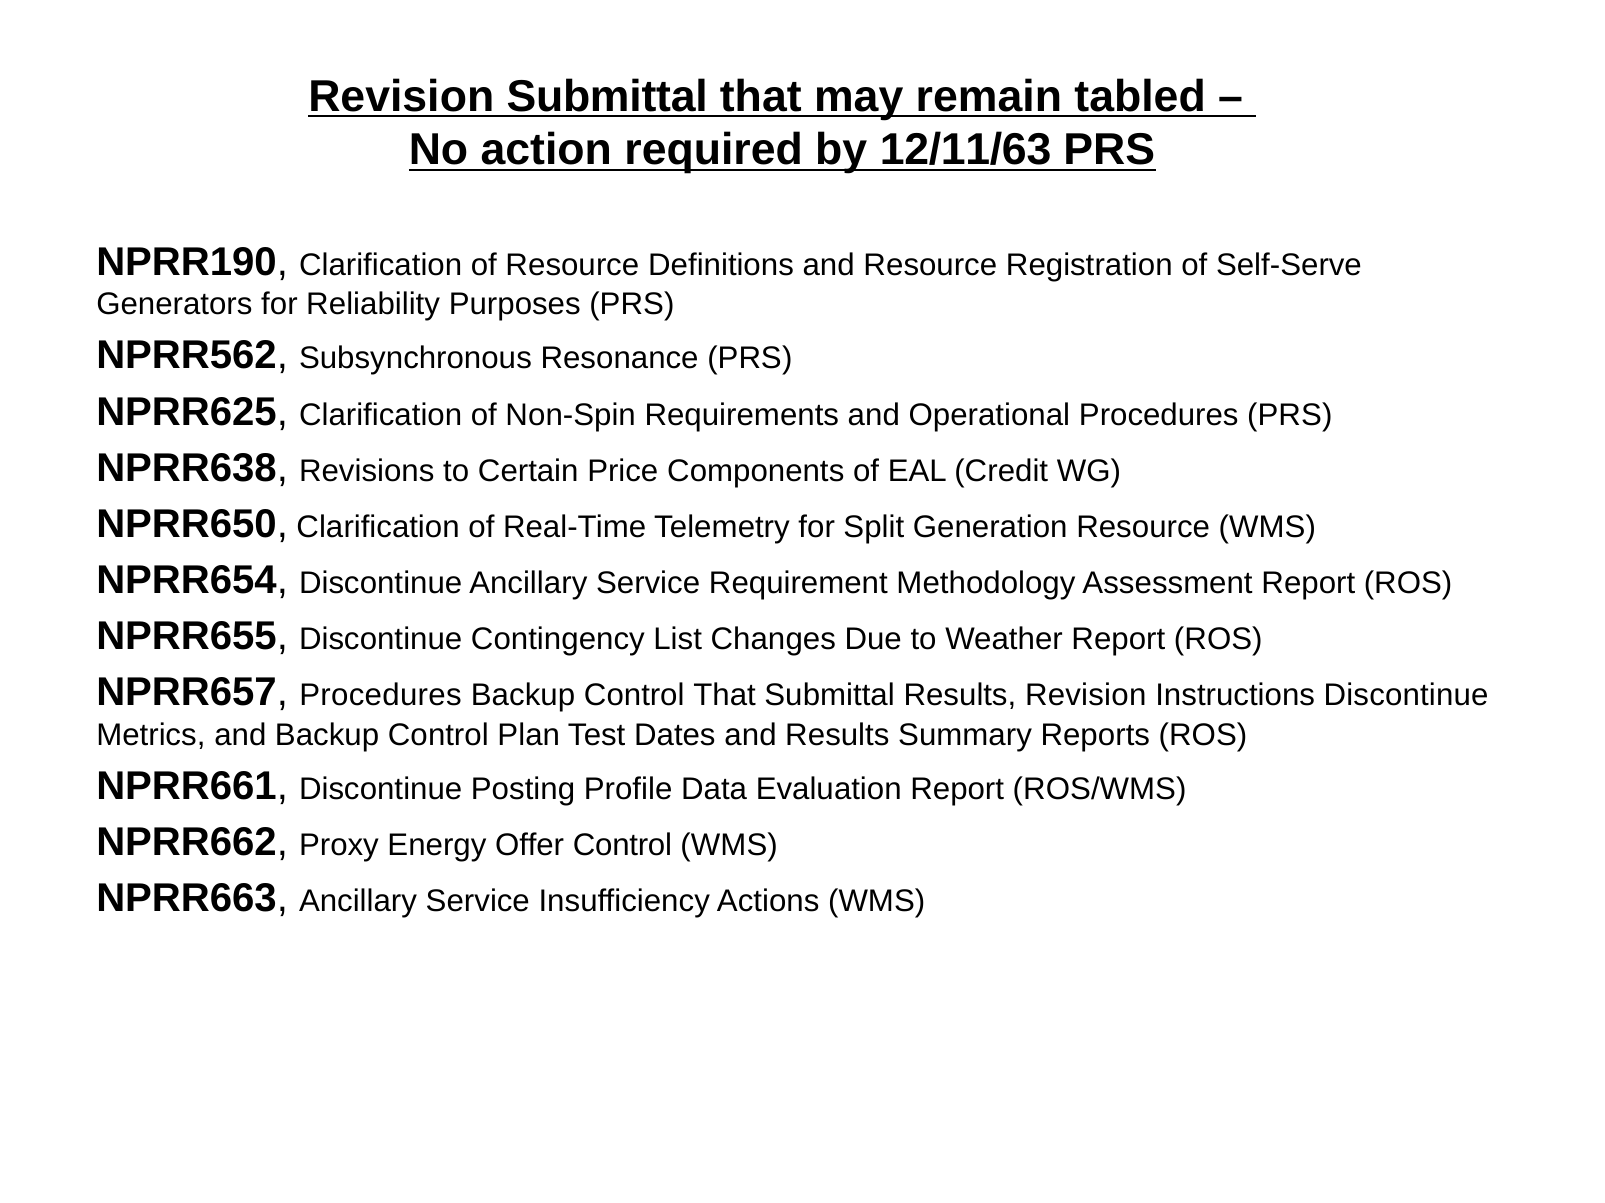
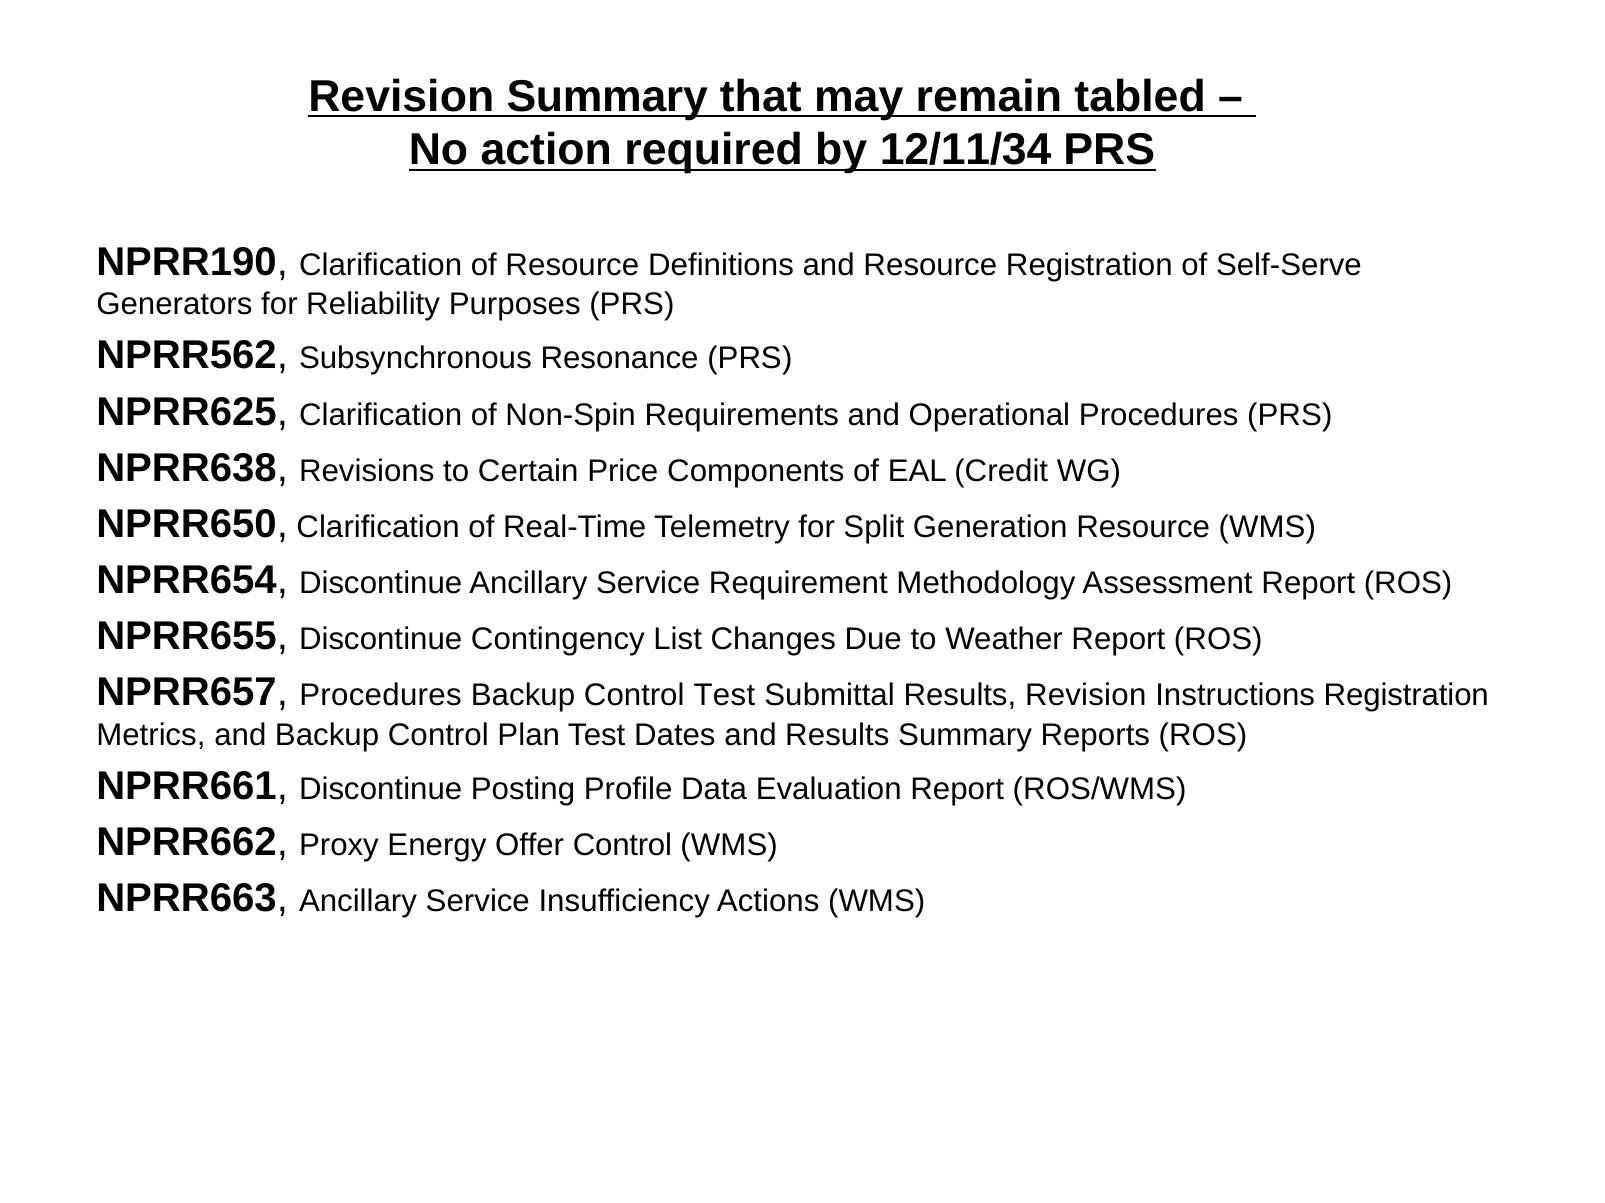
Revision Submittal: Submittal -> Summary
12/11/63: 12/11/63 -> 12/11/34
Control That: That -> Test
Instructions Discontinue: Discontinue -> Registration
